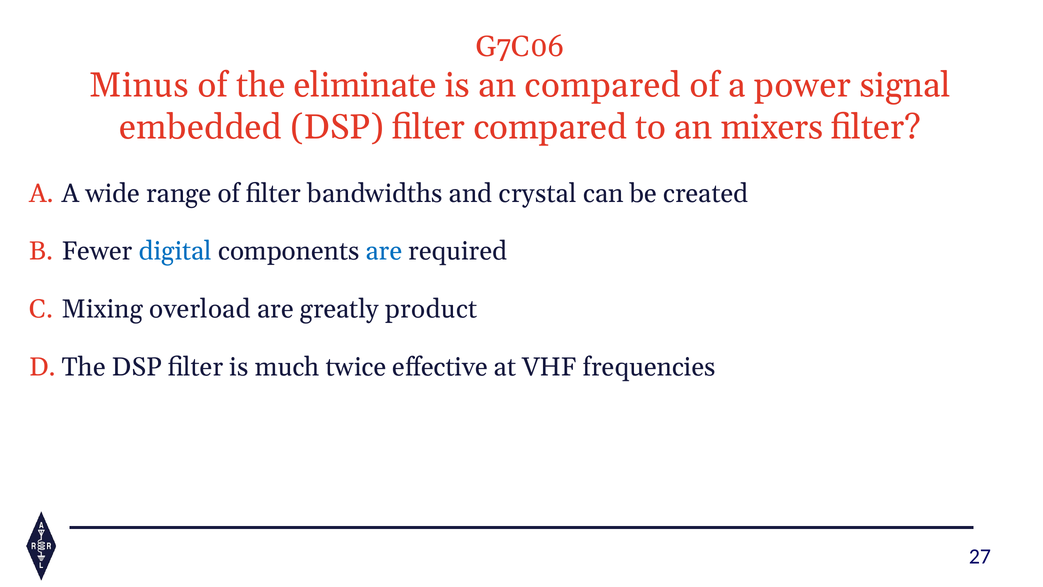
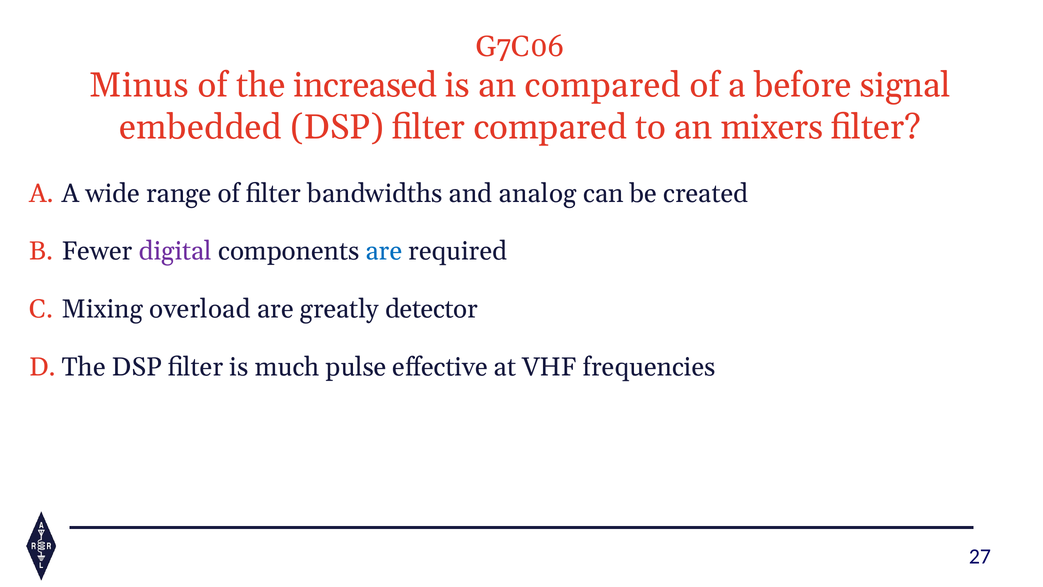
eliminate: eliminate -> increased
power: power -> before
crystal: crystal -> analog
digital colour: blue -> purple
product: product -> detector
twice: twice -> pulse
